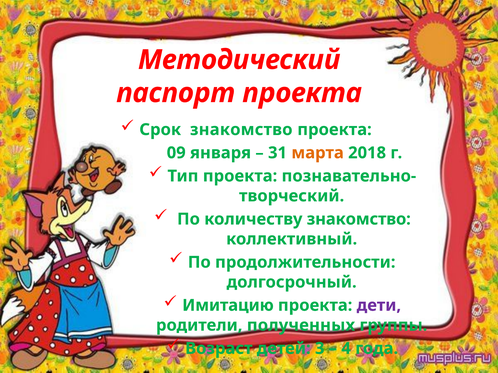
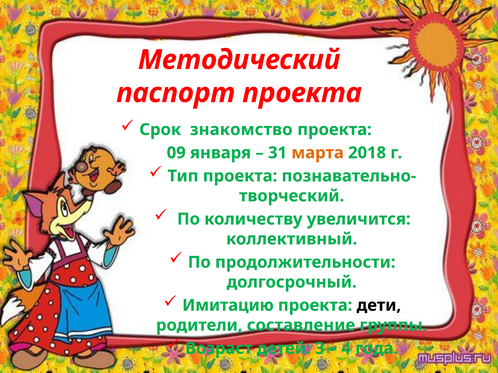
количеству знакомство: знакомство -> увеличится
дети colour: purple -> black
полученных: полученных -> составление
